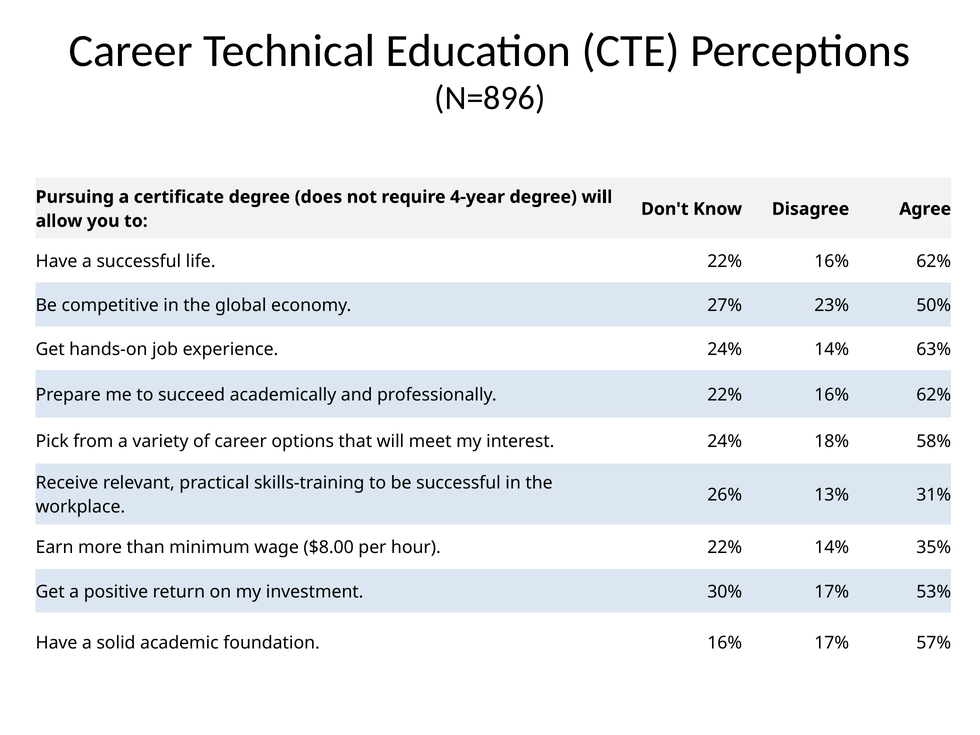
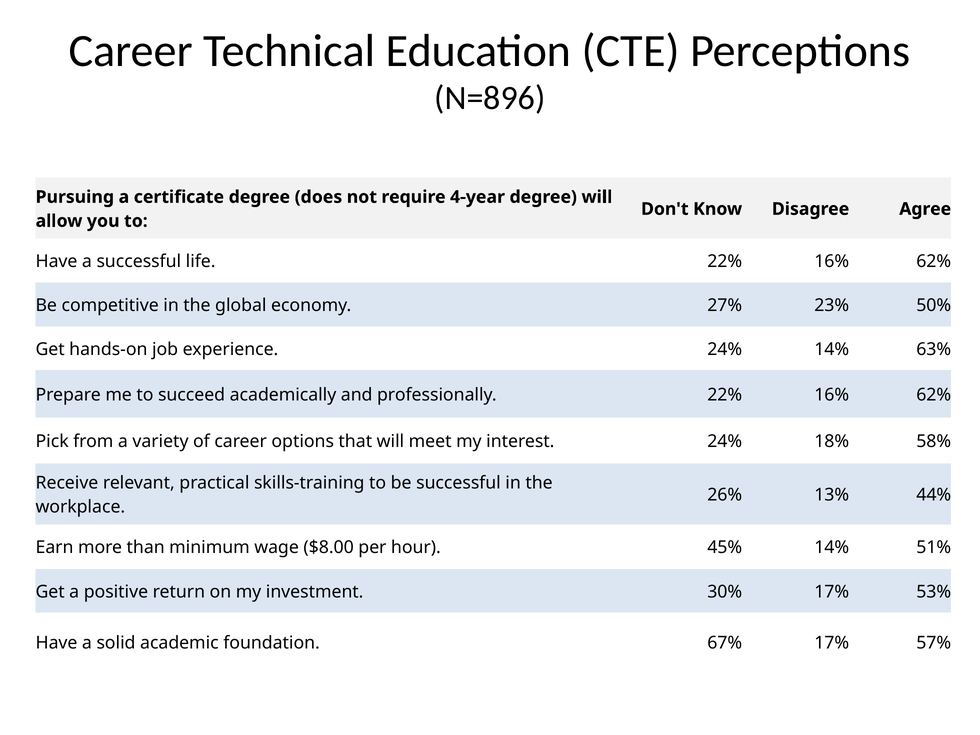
31%: 31% -> 44%
hour 22%: 22% -> 45%
35%: 35% -> 51%
foundation 16%: 16% -> 67%
